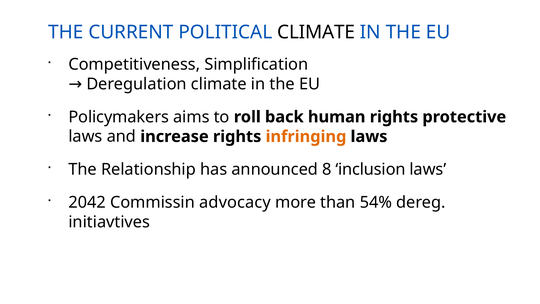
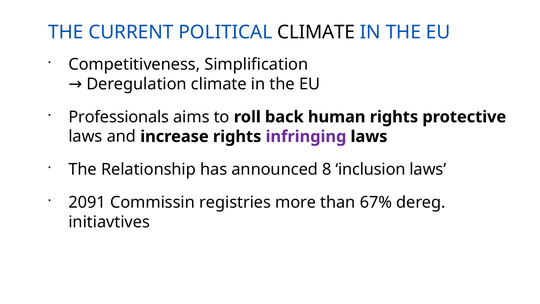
Policymakers: Policymakers -> Professionals
infringing colour: orange -> purple
2042: 2042 -> 2091
advocacy: advocacy -> registries
54%: 54% -> 67%
